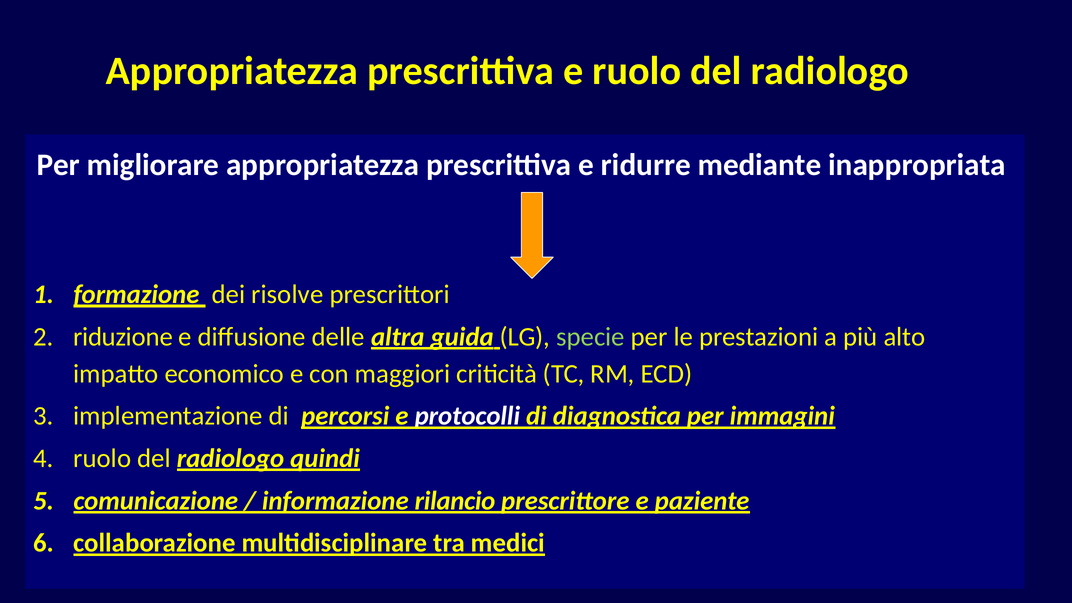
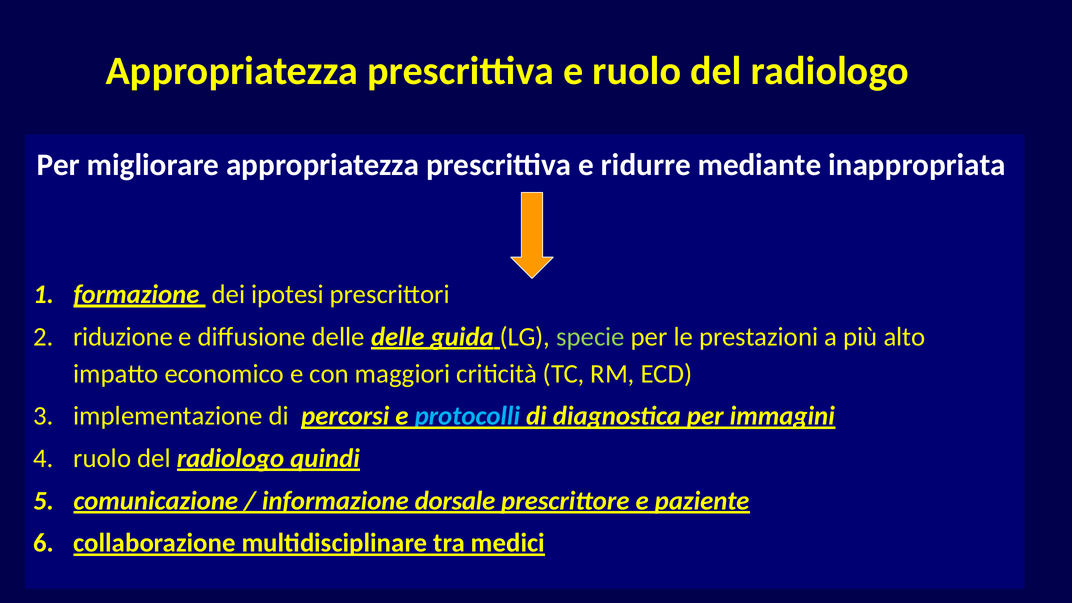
risolve: risolve -> ipotesi
delle altra: altra -> delle
protocolli colour: white -> light blue
rilancio: rilancio -> dorsale
